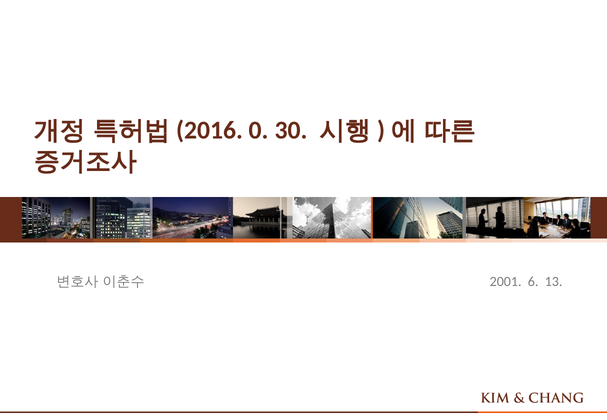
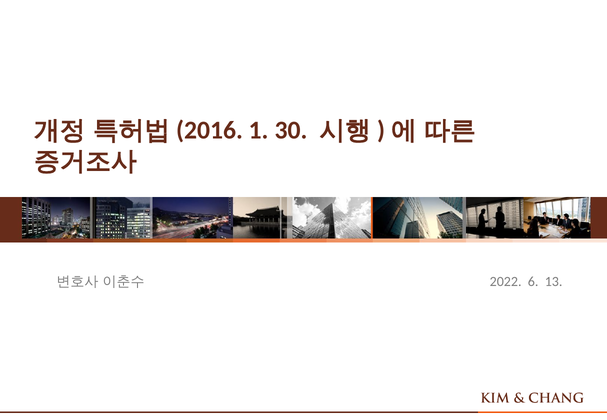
0: 0 -> 1
2001: 2001 -> 2022
